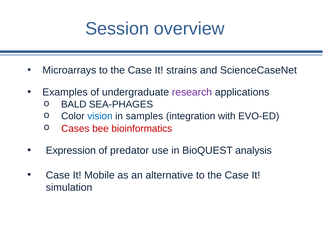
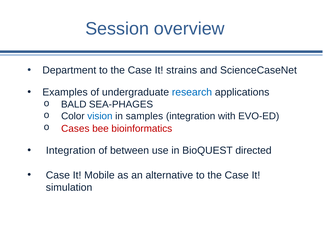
Microarrays: Microarrays -> Department
research colour: purple -> blue
Expression at (71, 151): Expression -> Integration
predator: predator -> between
analysis: analysis -> directed
